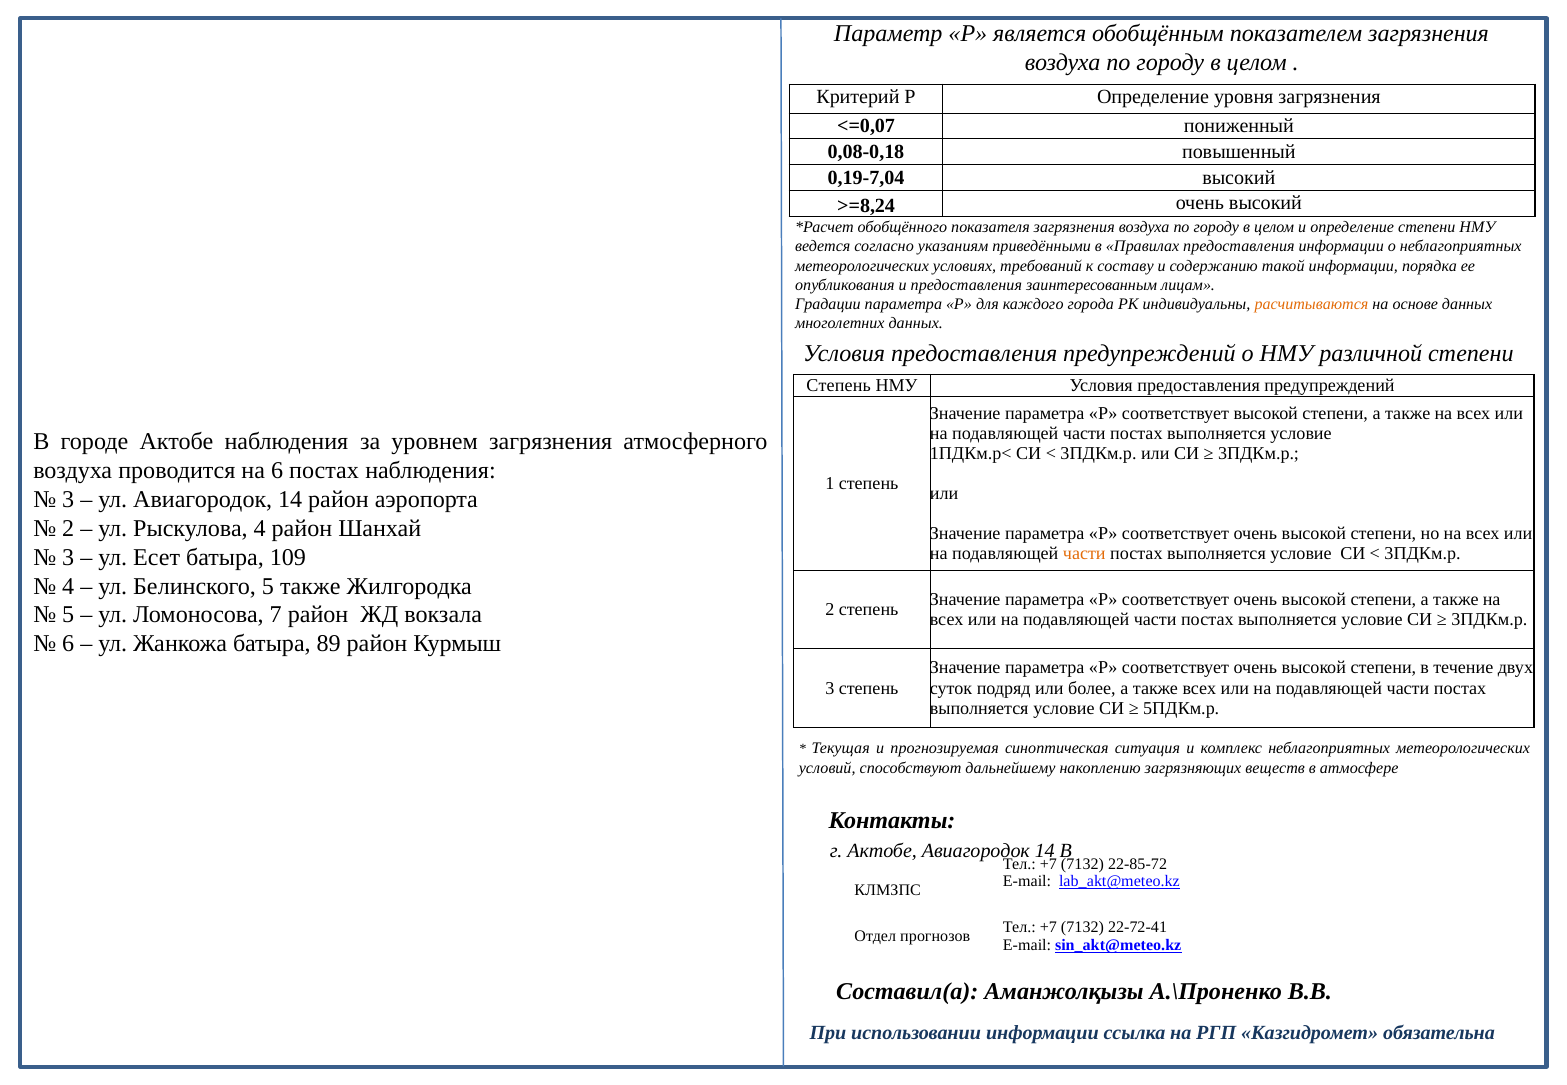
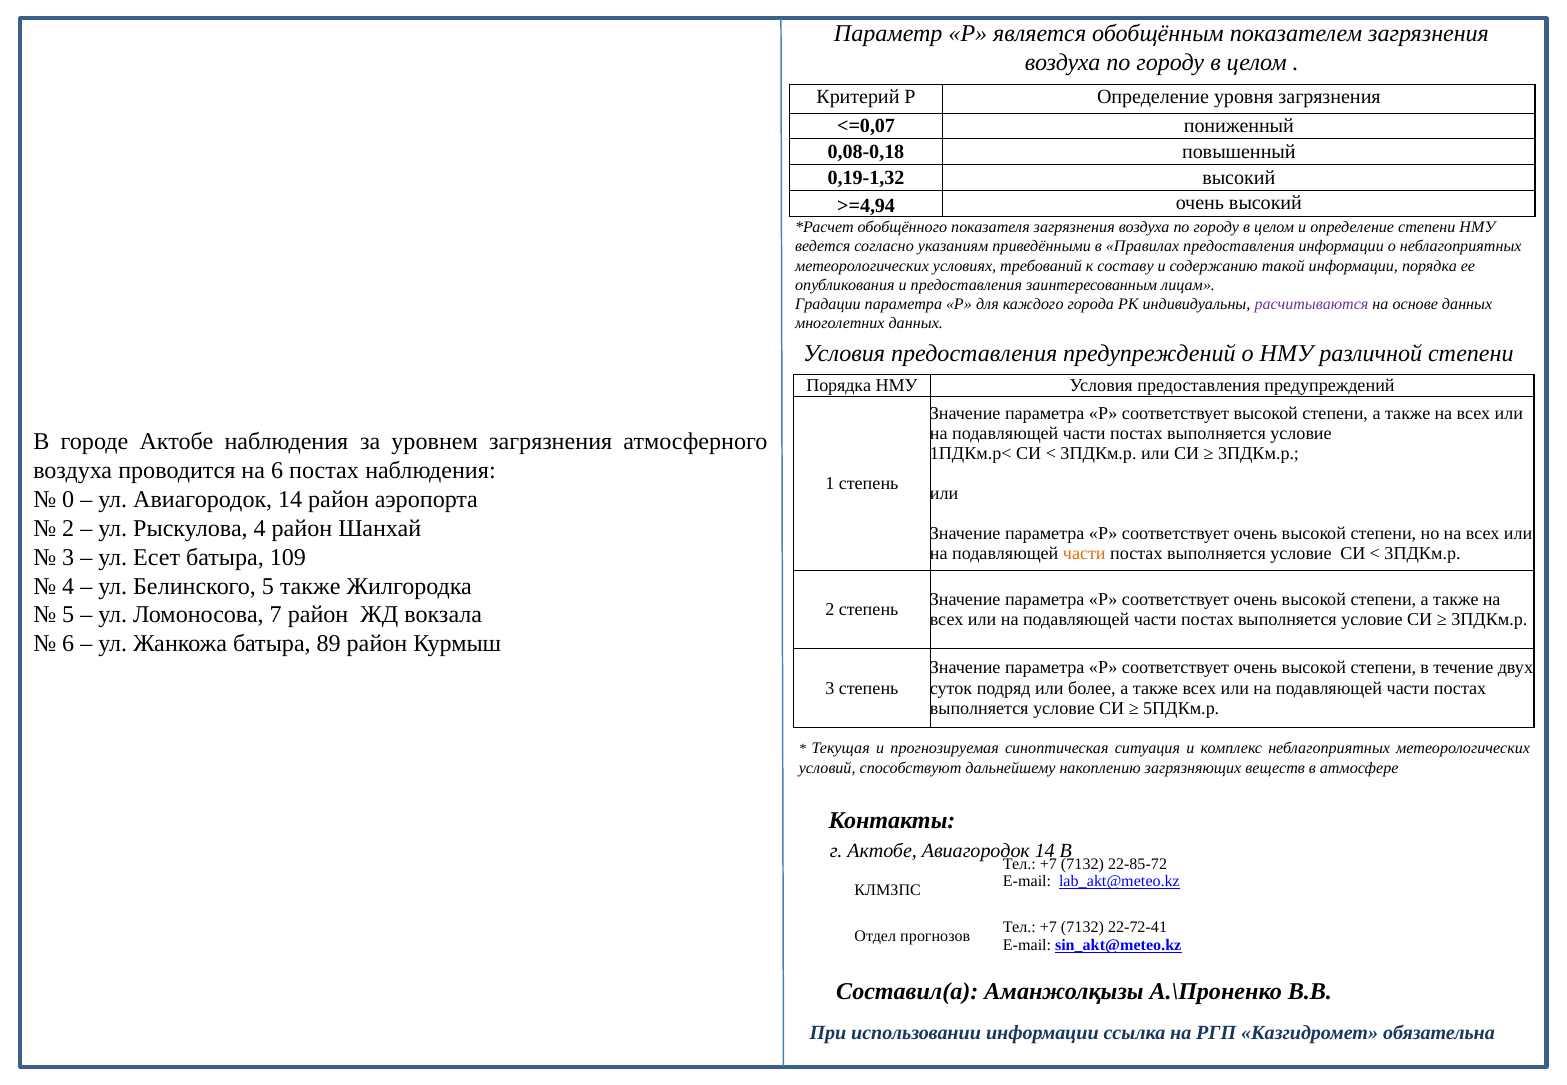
0,19-7,04: 0,19-7,04 -> 0,19-1,32
>=8,24: >=8,24 -> >=4,94
расчитываются colour: orange -> purple
Степень at (839, 385): Степень -> Порядка
3 at (68, 499): 3 -> 0
